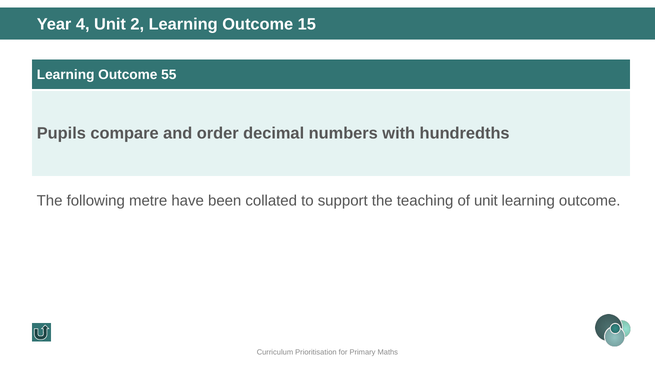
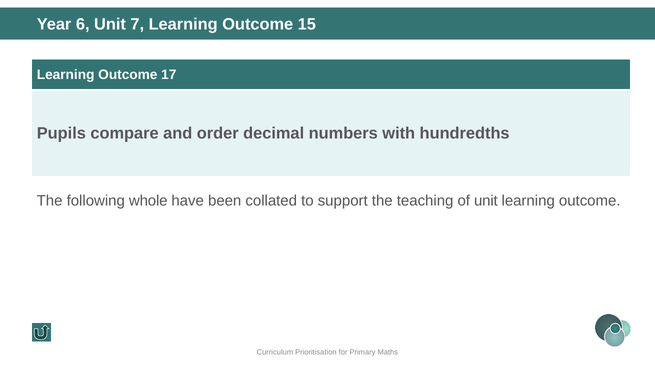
4: 4 -> 6
2: 2 -> 7
55: 55 -> 17
metre: metre -> whole
